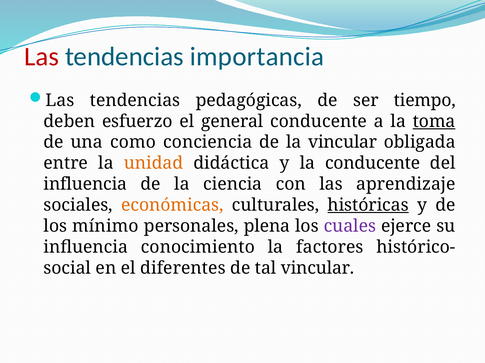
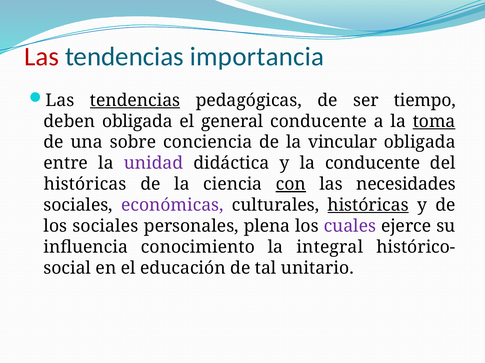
tendencias at (135, 101) underline: none -> present
deben esfuerzo: esfuerzo -> obligada
como: como -> sobre
unidad colour: orange -> purple
influencia at (85, 185): influencia -> históricas
con underline: none -> present
aprendizaje: aprendizaje -> necesidades
económicas colour: orange -> purple
los mínimo: mínimo -> sociales
factores: factores -> integral
diferentes: diferentes -> educación
tal vincular: vincular -> unitario
